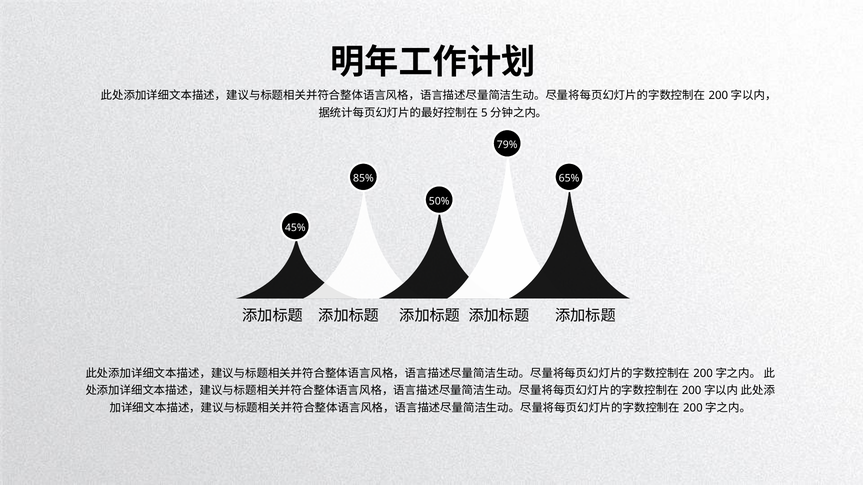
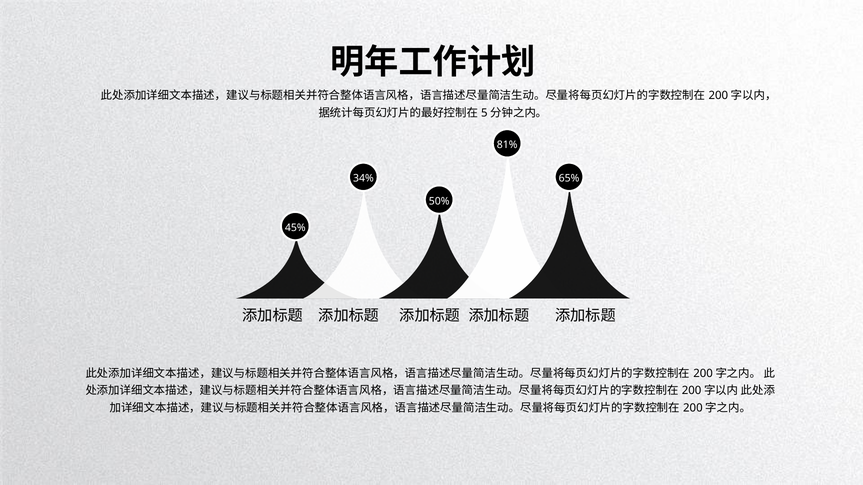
79%: 79% -> 81%
85%: 85% -> 34%
